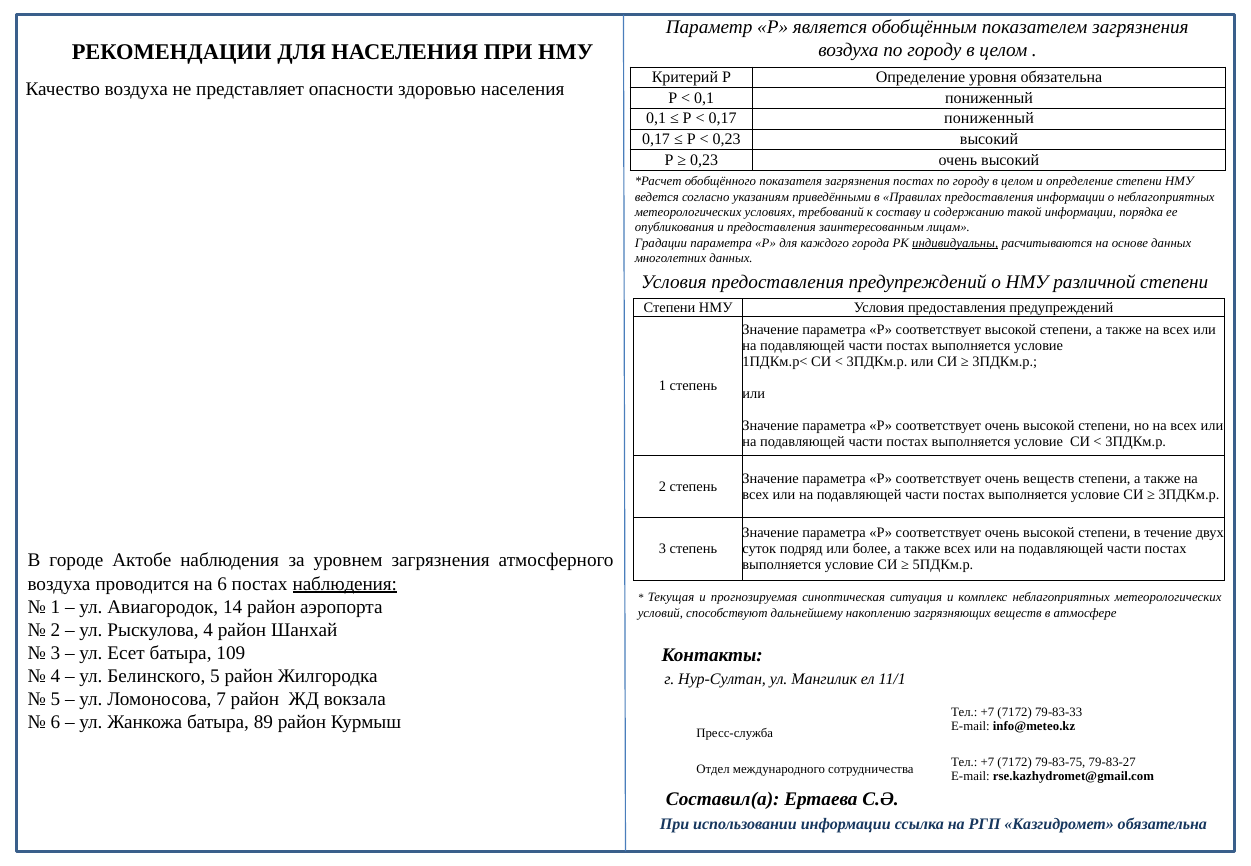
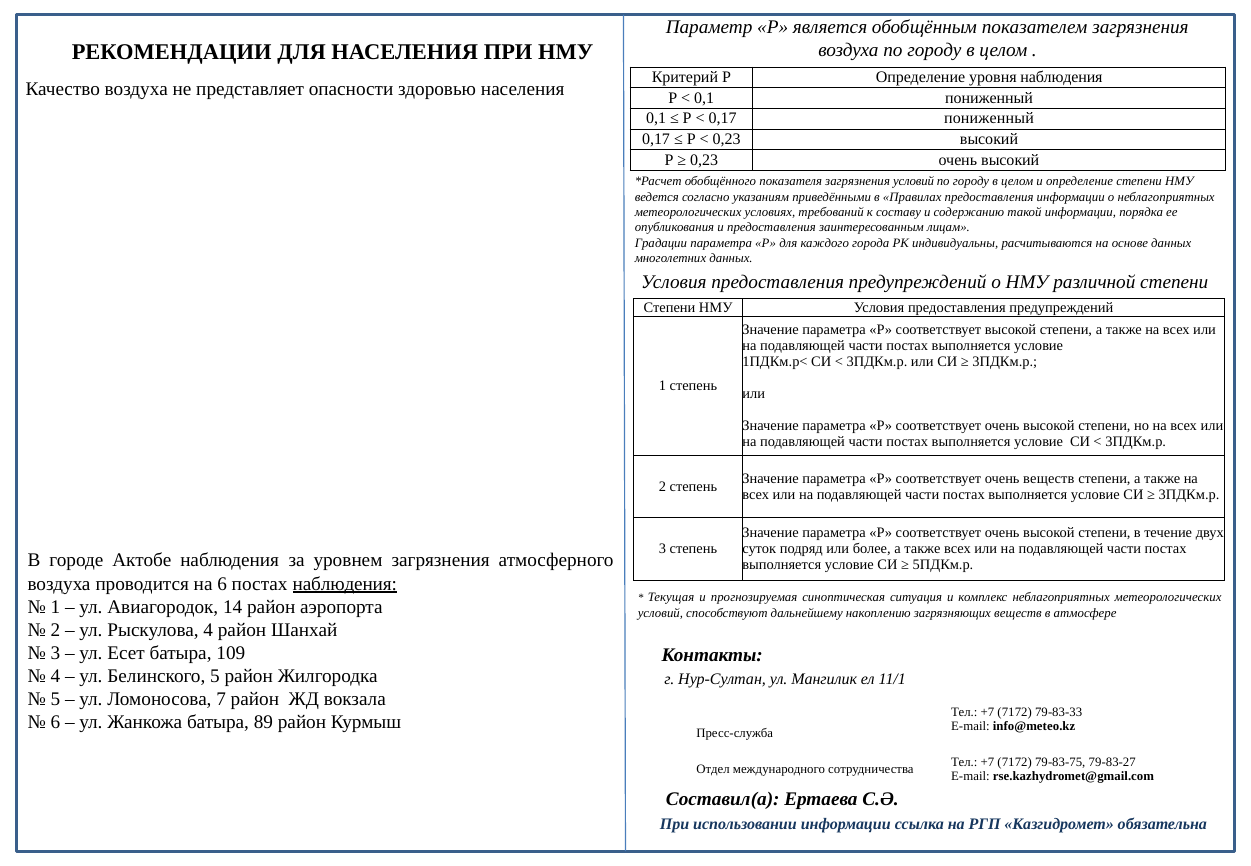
уровня обязательна: обязательна -> наблюдения
загрязнения постах: постах -> условий
индивидуальны underline: present -> none
